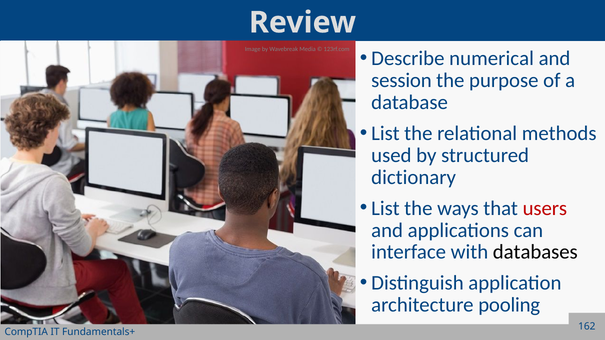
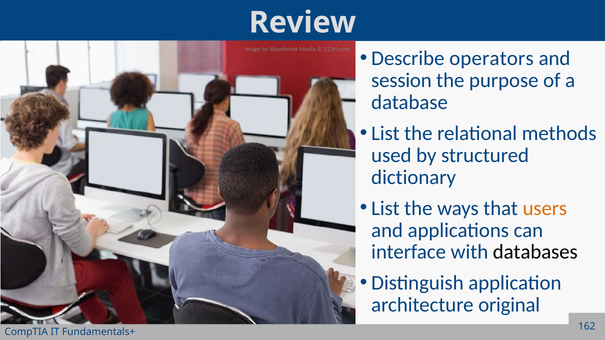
numerical: numerical -> operators
users colour: red -> orange
pooling: pooling -> original
